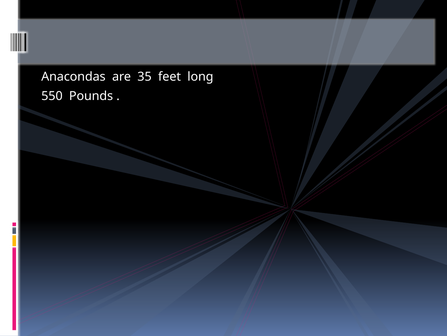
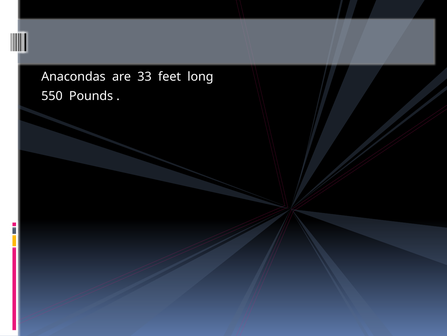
35: 35 -> 33
